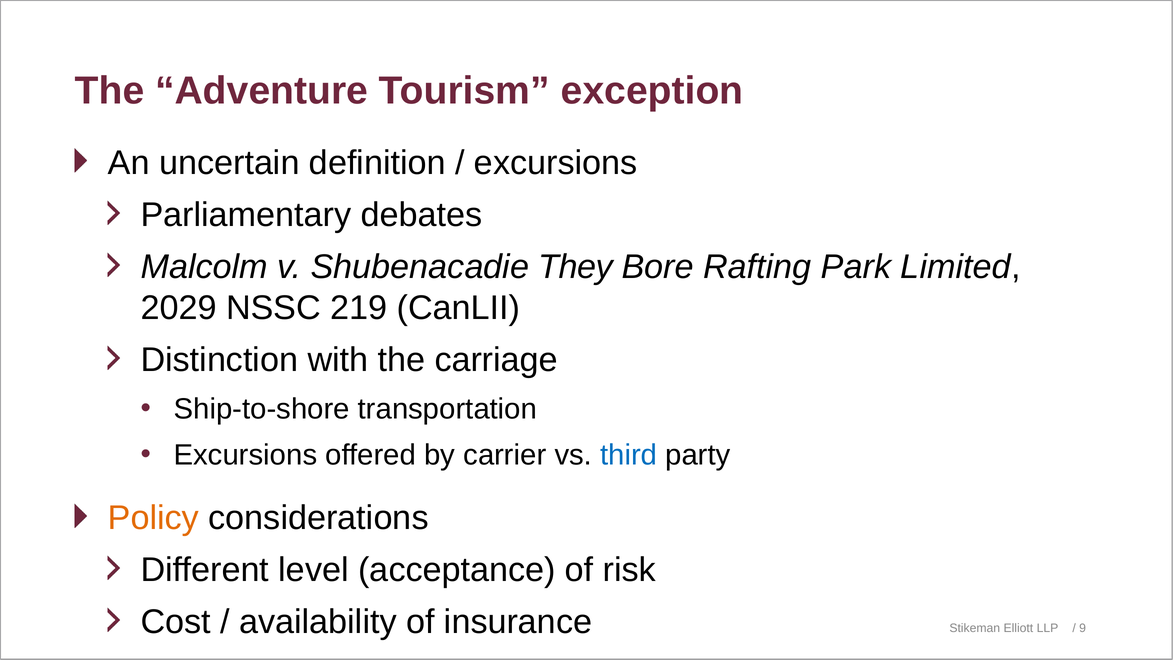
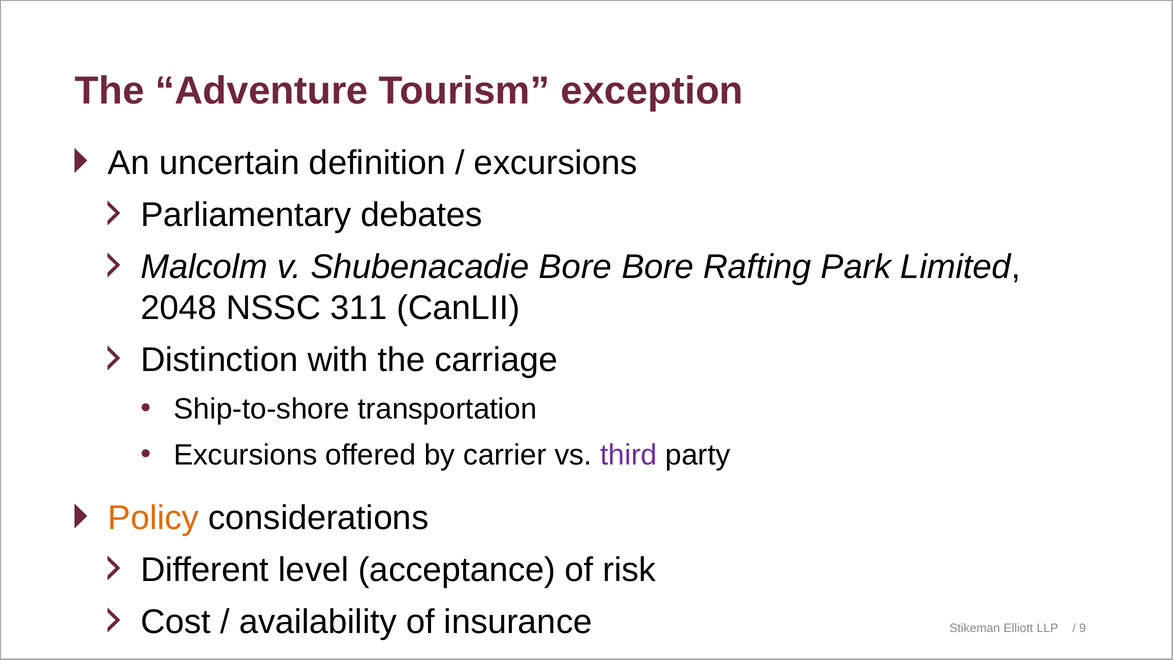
Shubenacadie They: They -> Bore
2029: 2029 -> 2048
219: 219 -> 311
third colour: blue -> purple
